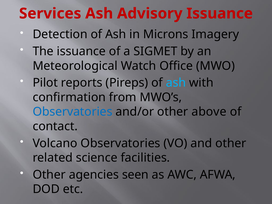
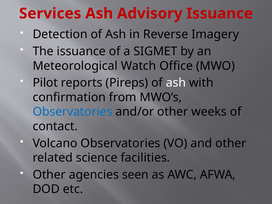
Microns: Microns -> Reverse
ash at (176, 83) colour: light blue -> white
above: above -> weeks
